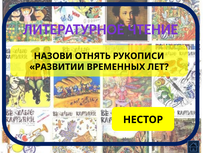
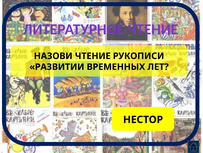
НАЗОВИ ОТНЯТЬ: ОТНЯТЬ -> ЧТЕНИЕ
